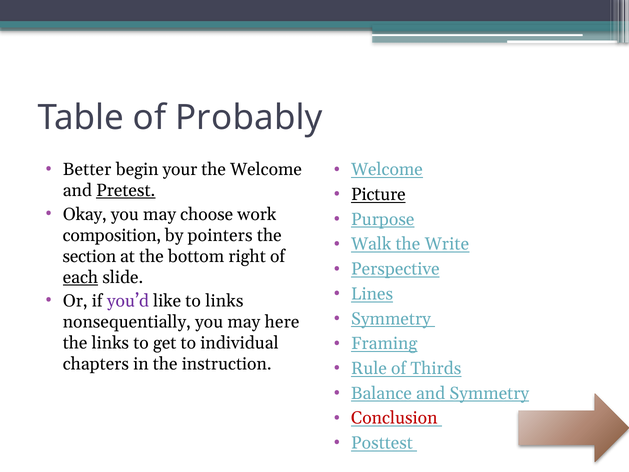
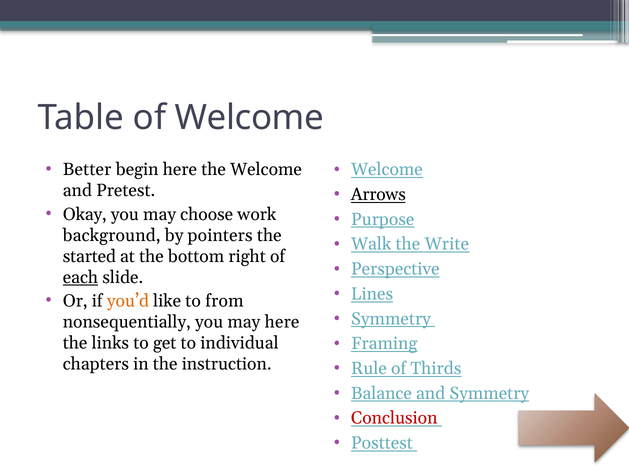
of Probably: Probably -> Welcome
begin your: your -> here
Pretest underline: present -> none
Picture: Picture -> Arrows
composition: composition -> background
section: section -> started
you’d colour: purple -> orange
to links: links -> from
